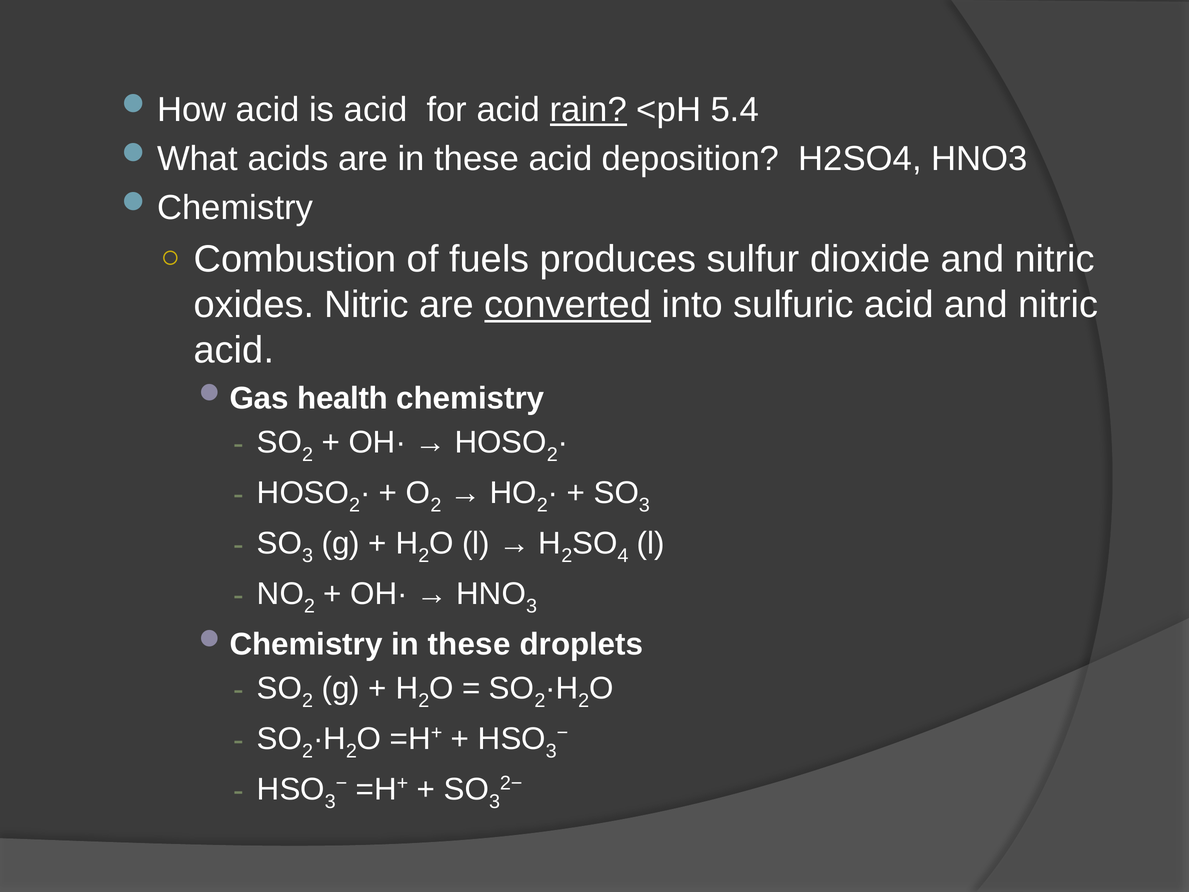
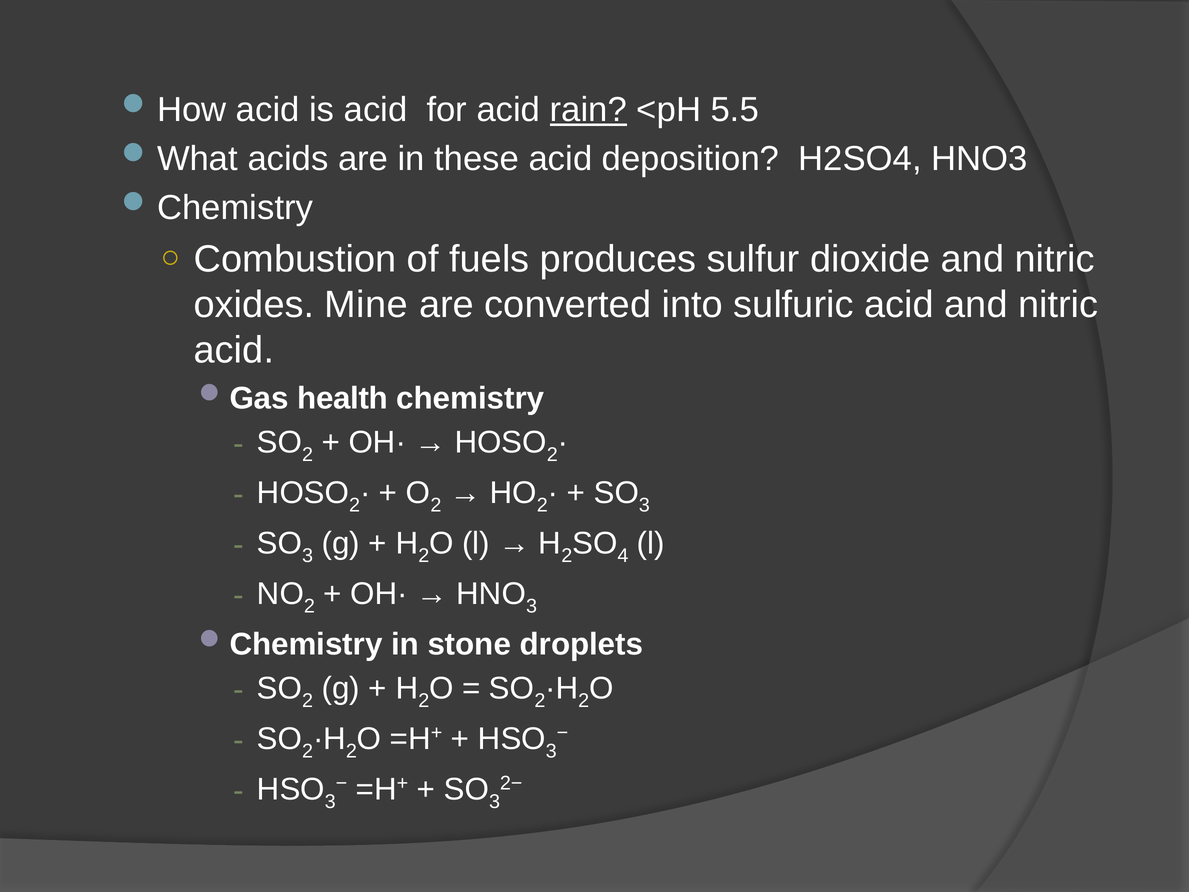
5.4: 5.4 -> 5.5
oxides Nitric: Nitric -> Mine
converted underline: present -> none
these at (469, 644): these -> stone
